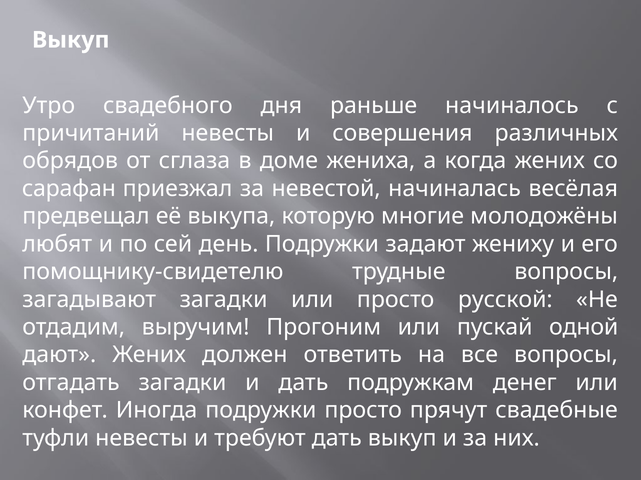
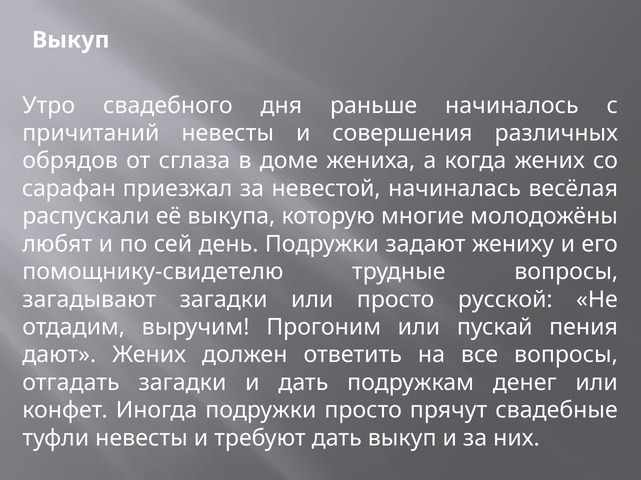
предвещал: предвещал -> распускали
одной: одной -> пения
